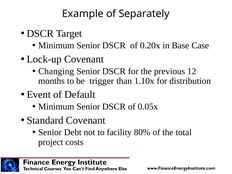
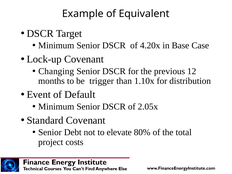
Separately: Separately -> Equivalent
0.20x: 0.20x -> 4.20x
0.05x: 0.05x -> 2.05x
facility: facility -> elevate
